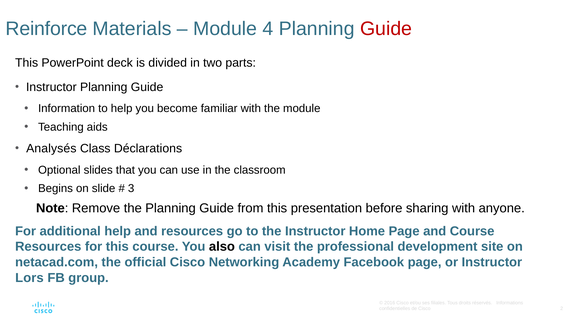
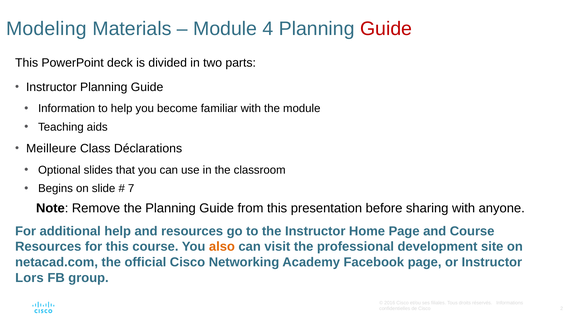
Reinforce: Reinforce -> Modeling
Analysés: Analysés -> Meilleure
3: 3 -> 7
also colour: black -> orange
